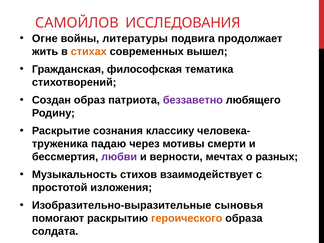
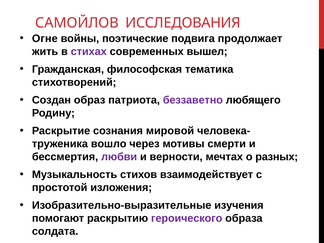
литературы: литературы -> поэтические
стихах colour: orange -> purple
классику: классику -> мировой
падаю: падаю -> вошло
сыновья: сыновья -> изучения
героического colour: orange -> purple
